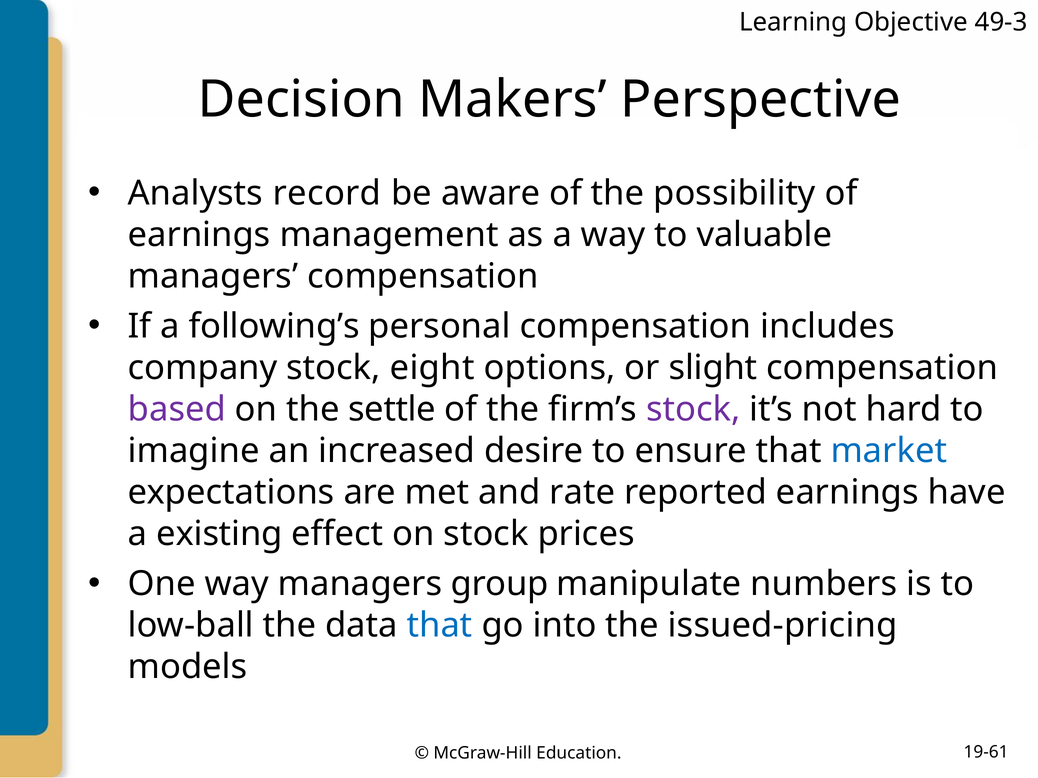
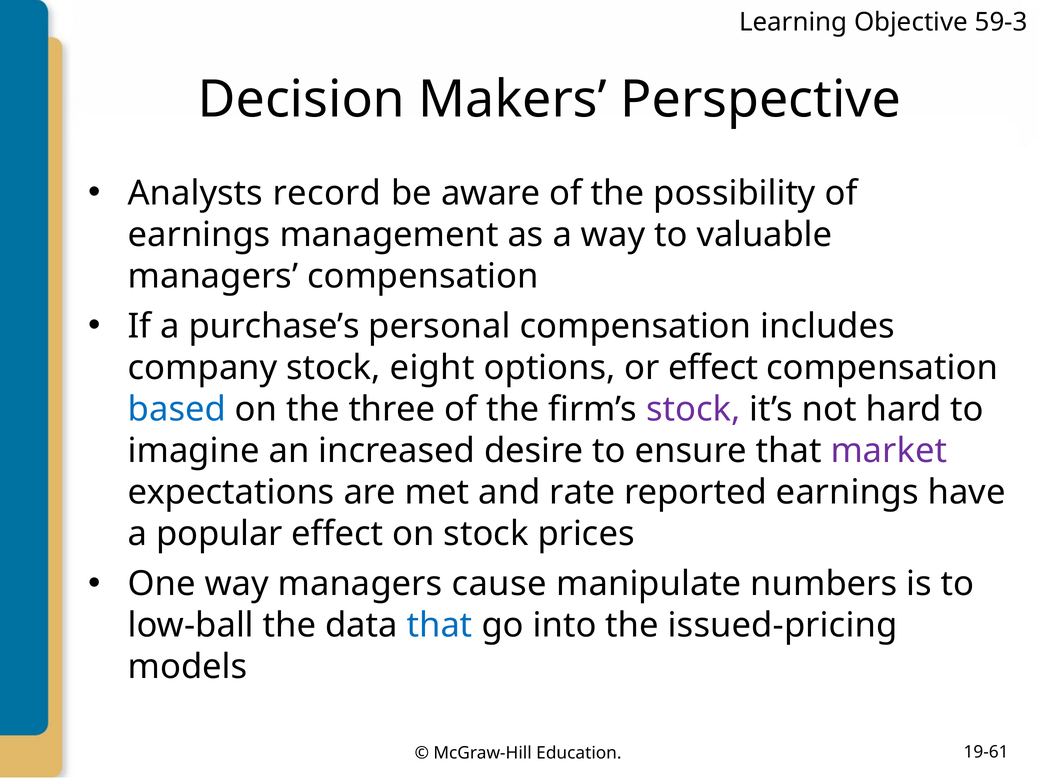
49-3: 49-3 -> 59-3
following’s: following’s -> purchase’s
or slight: slight -> effect
based colour: purple -> blue
settle: settle -> three
market colour: blue -> purple
existing: existing -> popular
group: group -> cause
